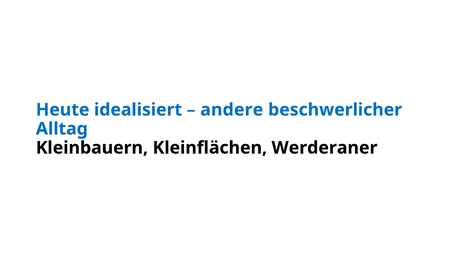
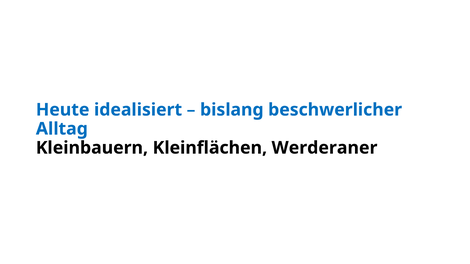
andere: andere -> bislang
